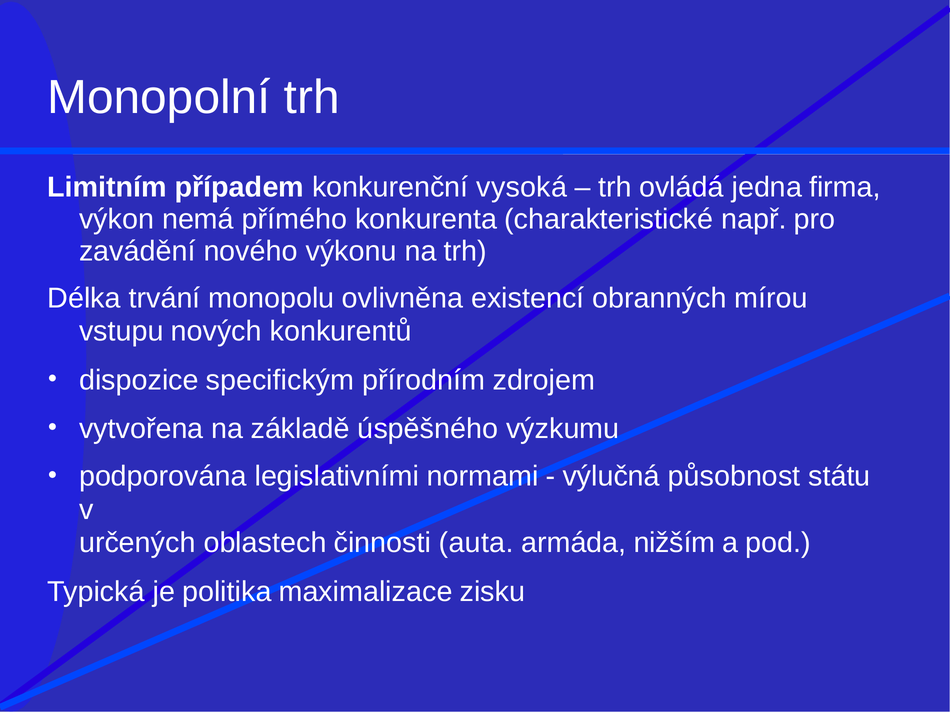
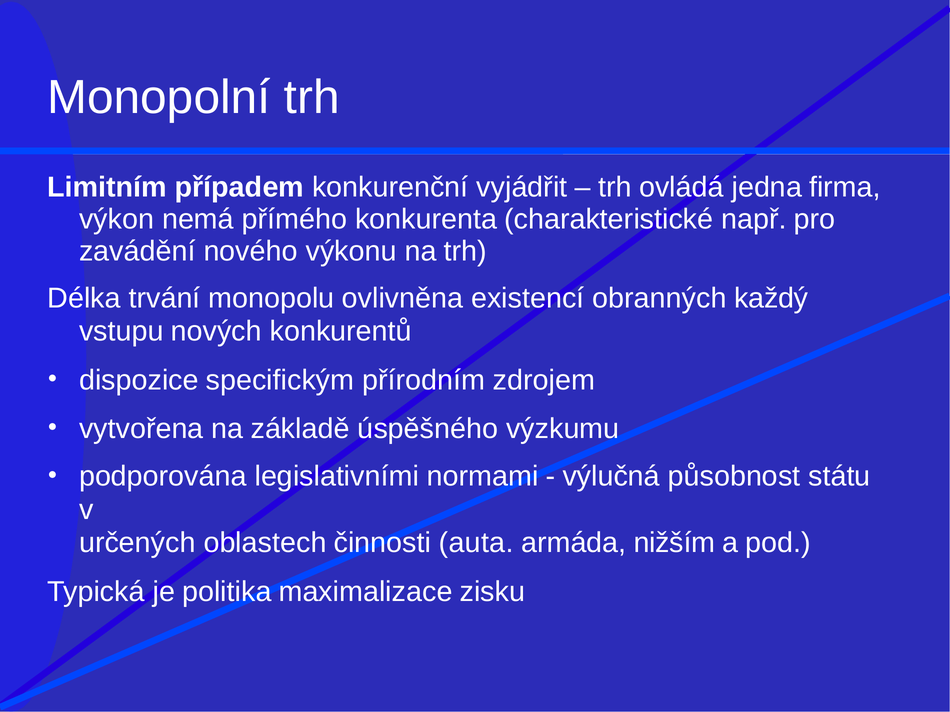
vysoká: vysoká -> vyjádřit
mírou: mírou -> každý
